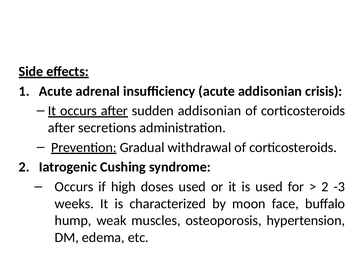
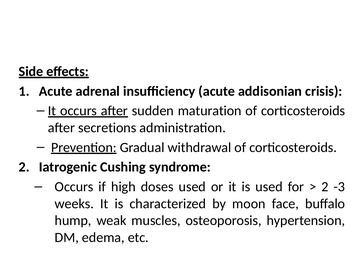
sudden addisonian: addisonian -> maturation
